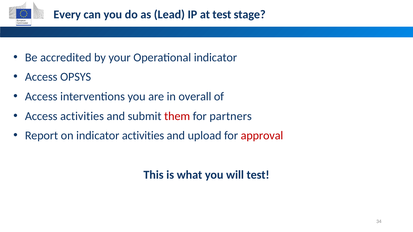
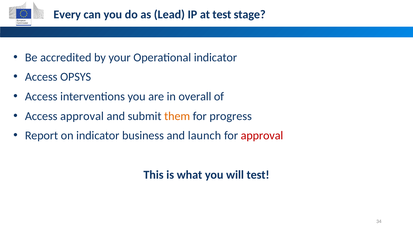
Access activities: activities -> approval
them colour: red -> orange
partners: partners -> progress
indicator activities: activities -> business
upload: upload -> launch
